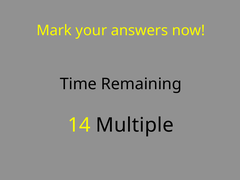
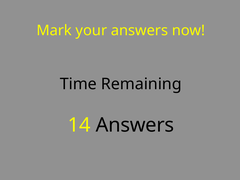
14 Multiple: Multiple -> Answers
